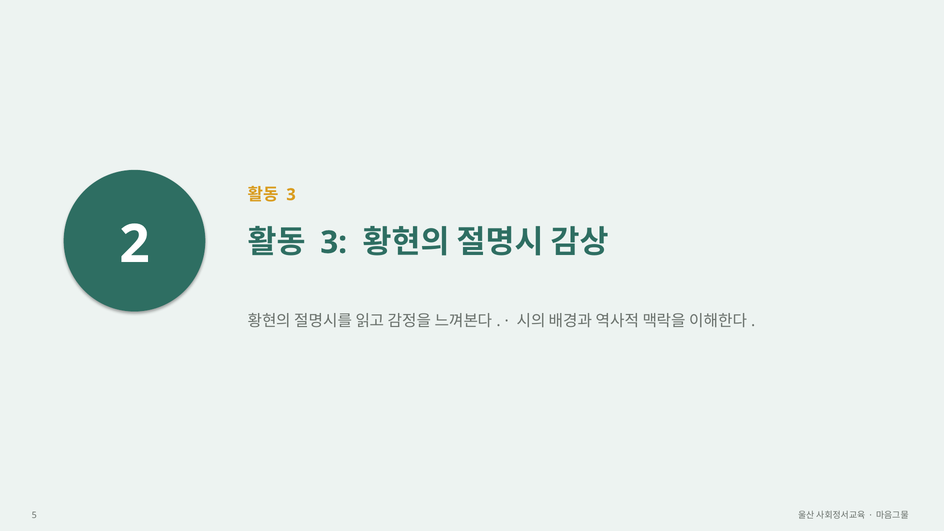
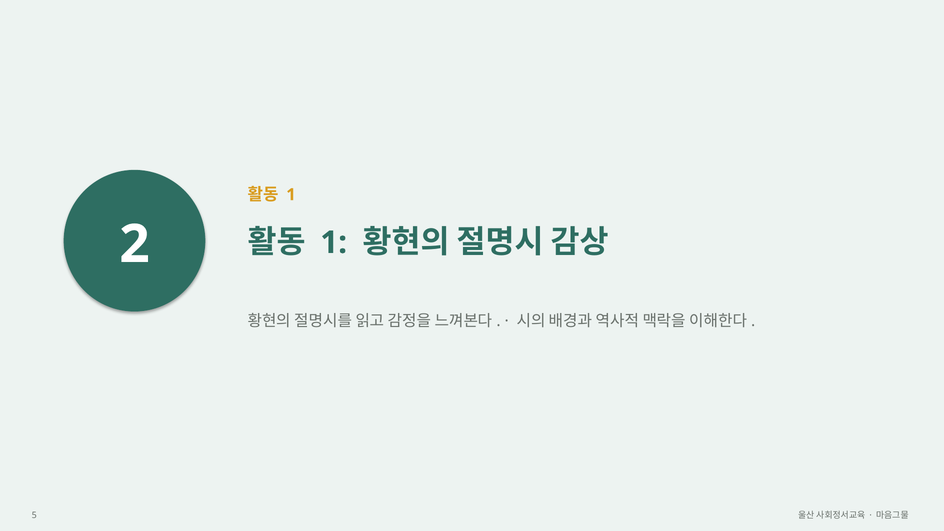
3 at (291, 195): 3 -> 1
3 at (334, 243): 3 -> 1
